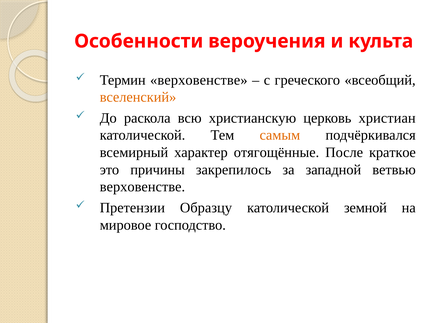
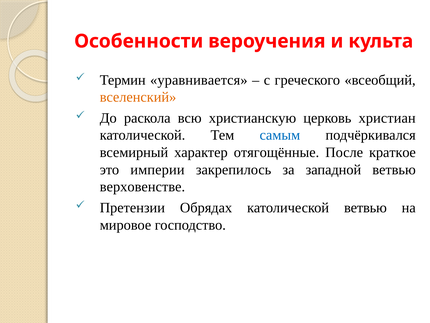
Термин верховенстве: верховенстве -> уравнивается
самым colour: orange -> blue
причины: причины -> империи
Образцу: Образцу -> Обрядах
католической земной: земной -> ветвью
